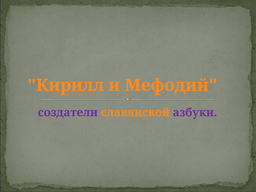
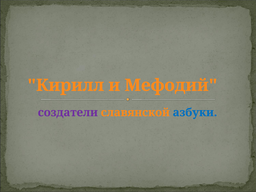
азбуки colour: purple -> blue
